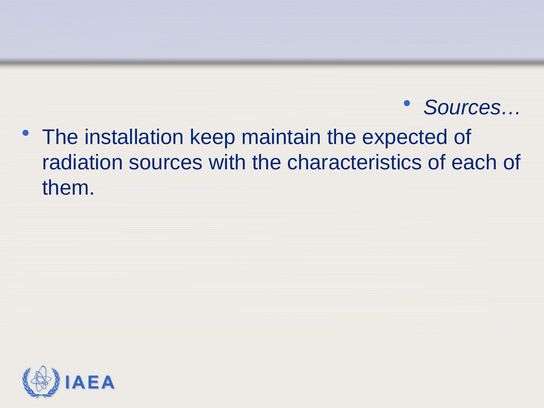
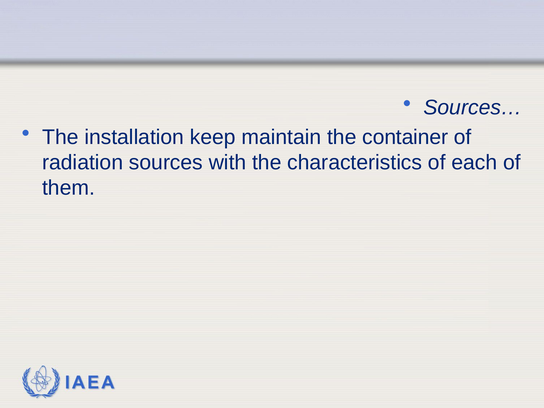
expected: expected -> container
